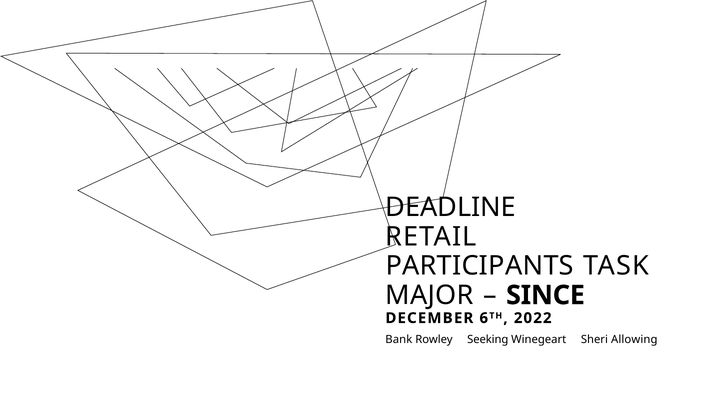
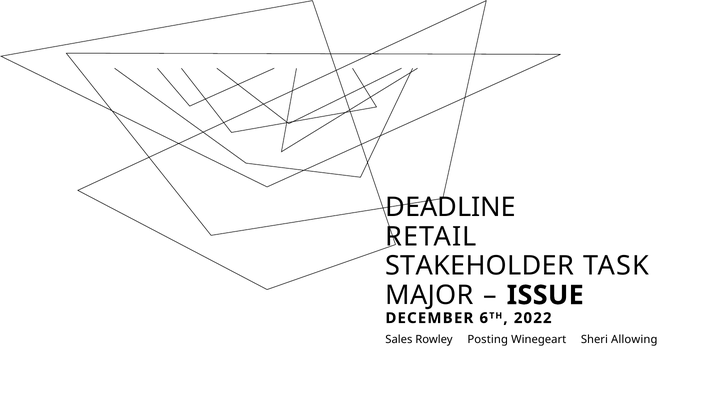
PARTICIPANTS: PARTICIPANTS -> STAKEHOLDER
SINCE: SINCE -> ISSUE
Bank: Bank -> Sales
Seeking: Seeking -> Posting
